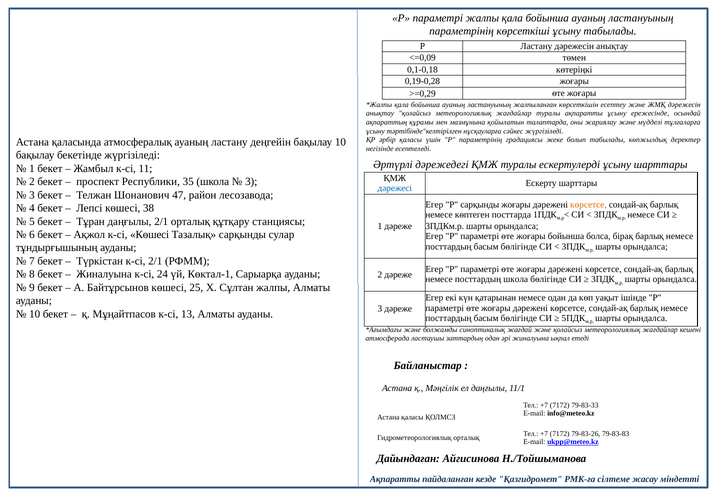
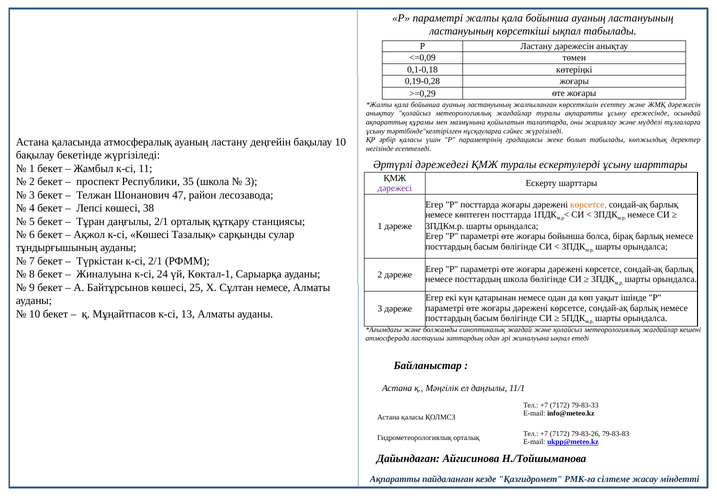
параметрінің at (462, 31): параметрінің -> ластануының
көрсеткіші ұсыну: ұсыну -> ықпал
дәрежесі colour: blue -> purple
Р сарқынды: сарқынды -> посттарда
Сұлтан жалпы: жалпы -> немесе
